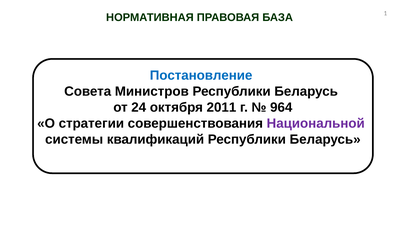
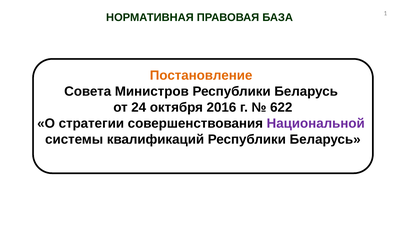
Постановление colour: blue -> orange
2011: 2011 -> 2016
964: 964 -> 622
